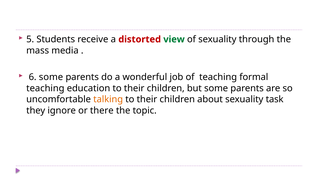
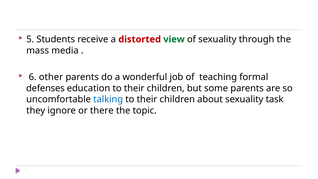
6 some: some -> other
teaching at (45, 88): teaching -> defenses
talking colour: orange -> blue
